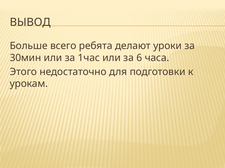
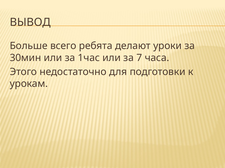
6: 6 -> 7
